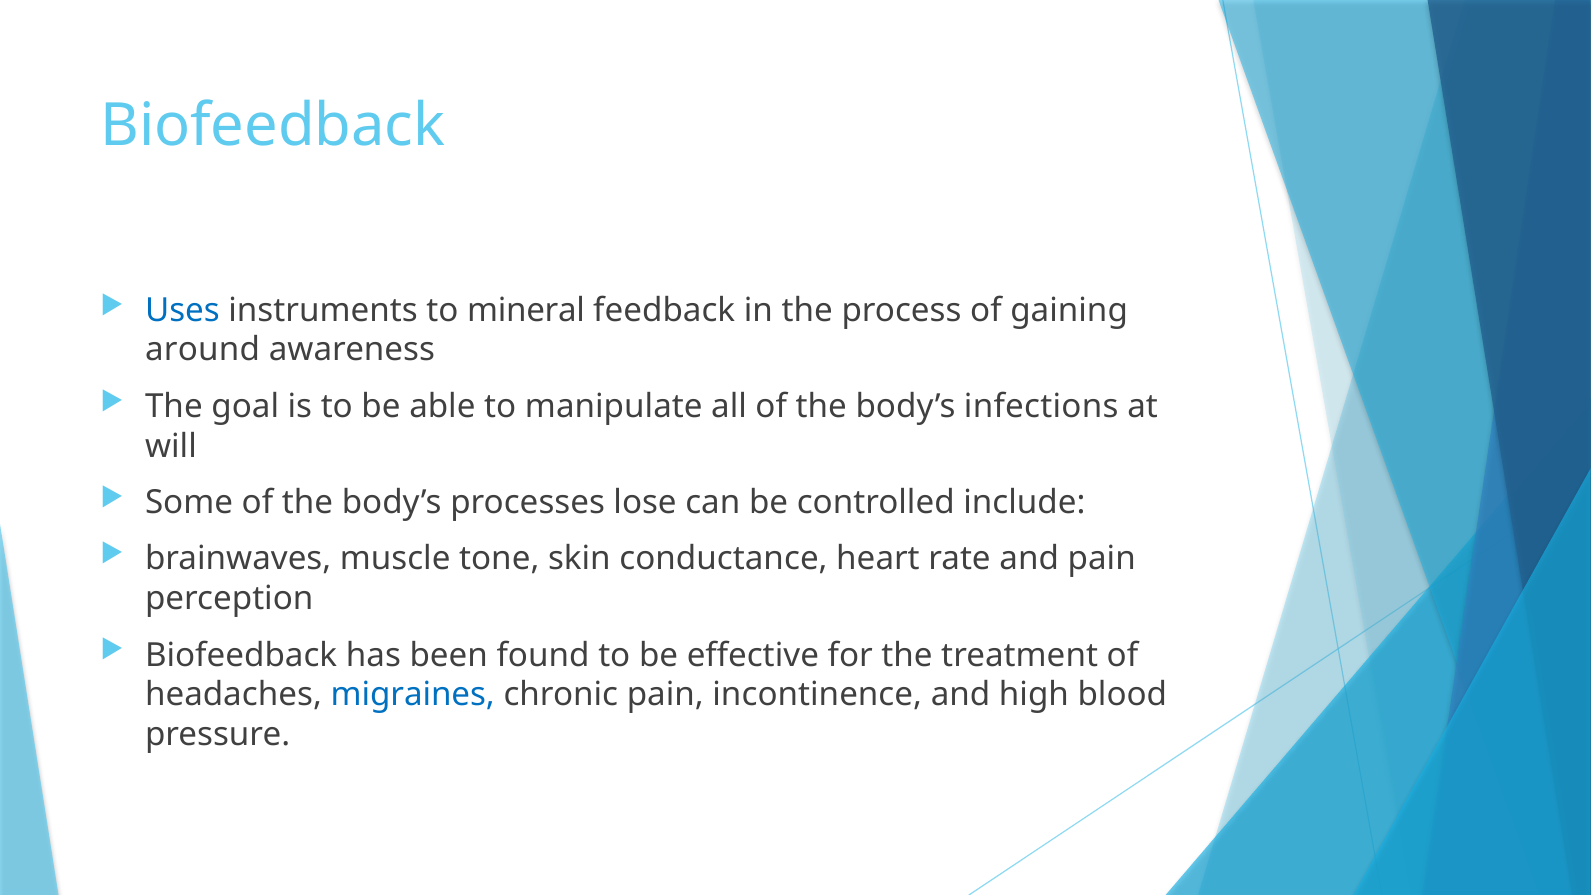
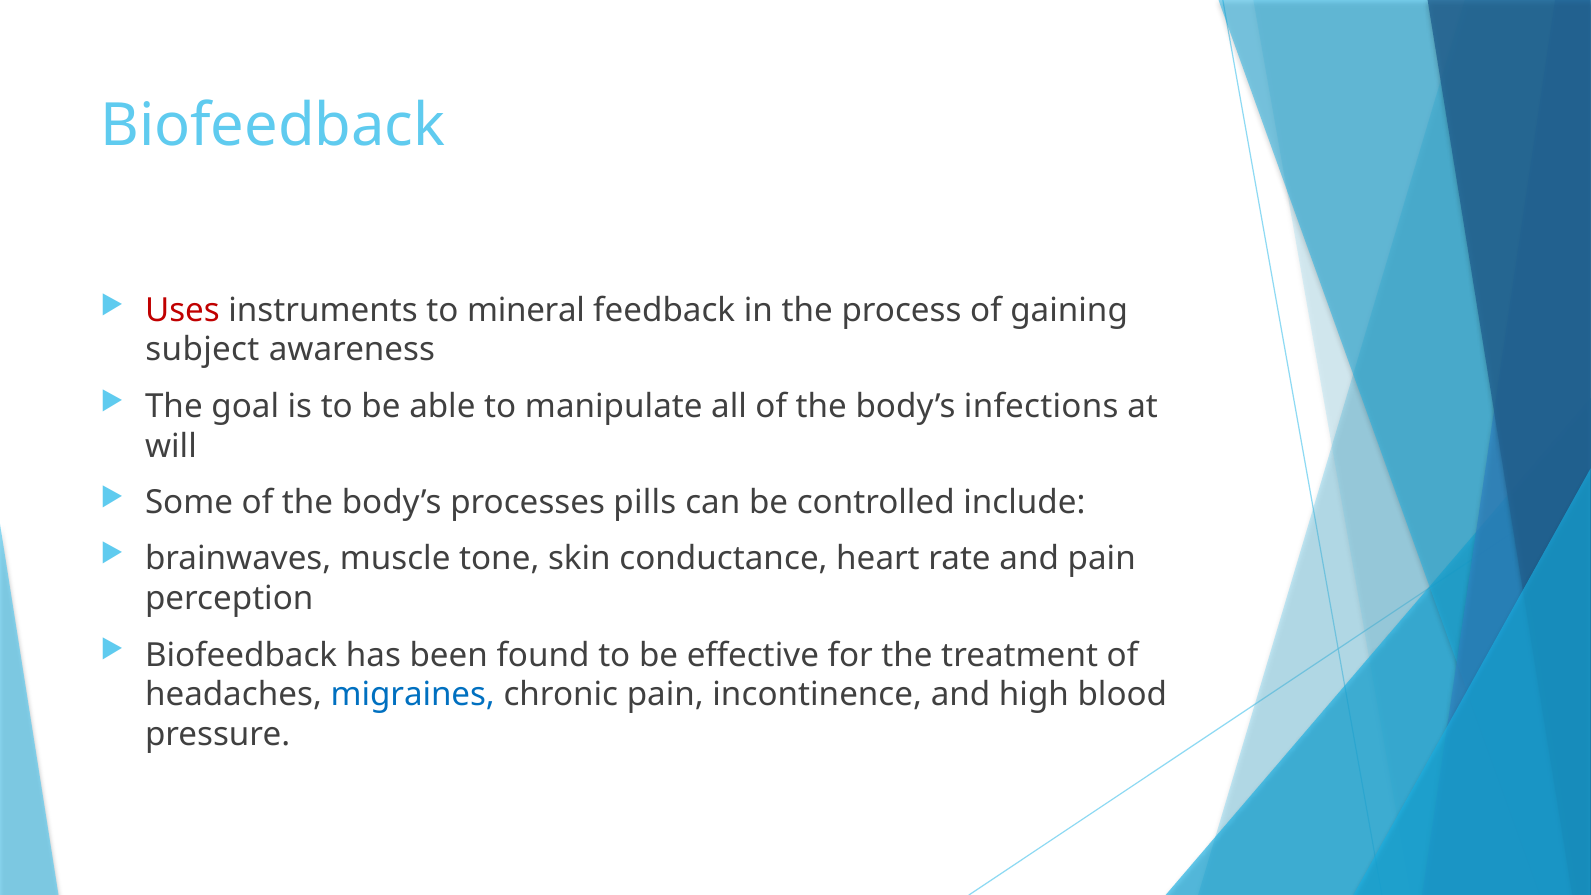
Uses colour: blue -> red
around: around -> subject
lose: lose -> pills
